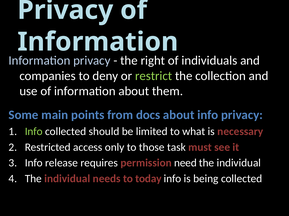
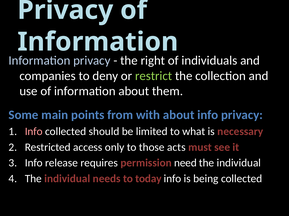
docs: docs -> with
Info at (34, 132) colour: light green -> pink
task: task -> acts
